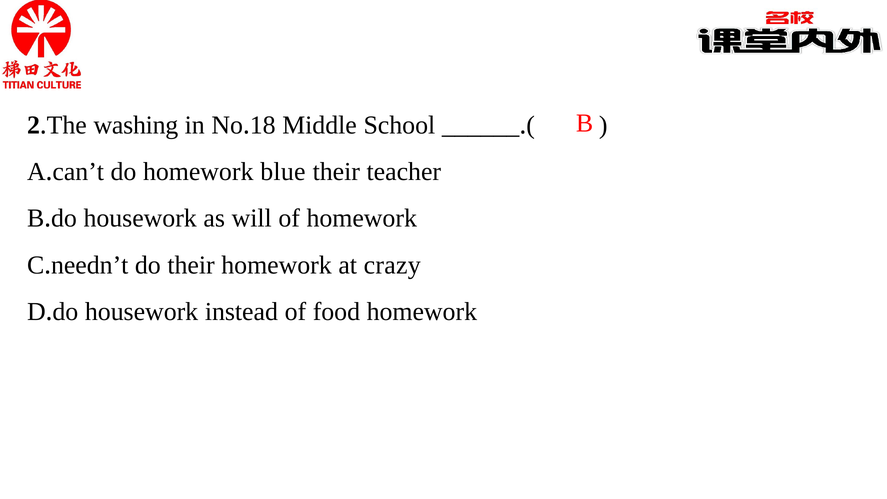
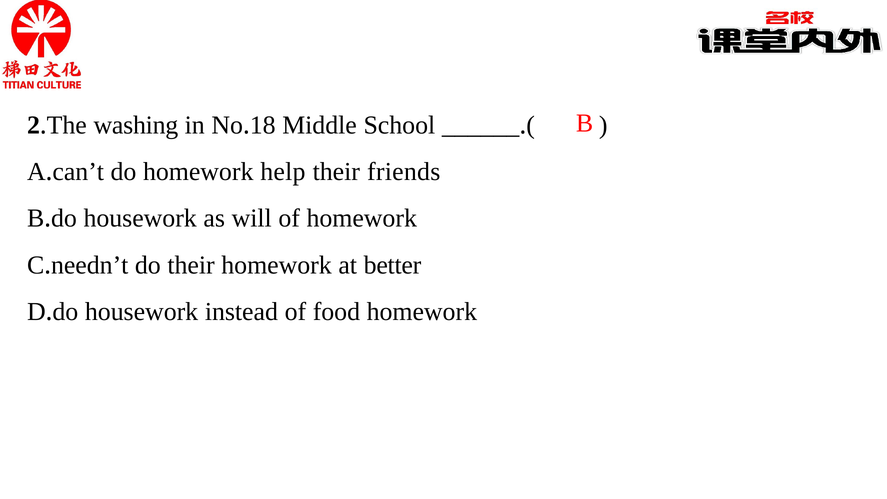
blue: blue -> help
teacher: teacher -> friends
crazy: crazy -> better
